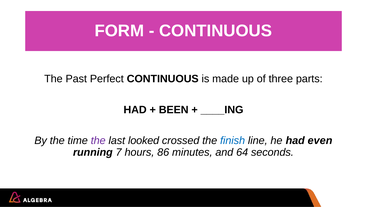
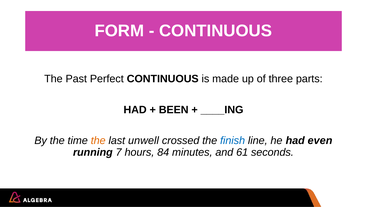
the at (98, 140) colour: purple -> orange
looked: looked -> unwell
86: 86 -> 84
64: 64 -> 61
